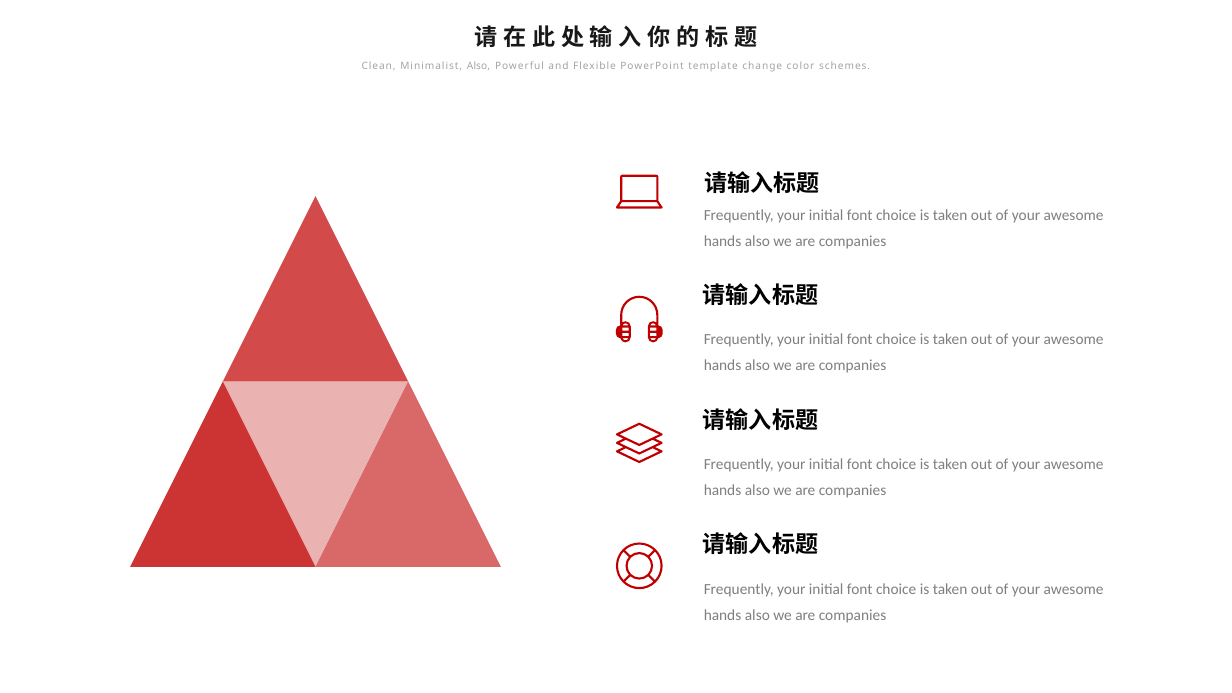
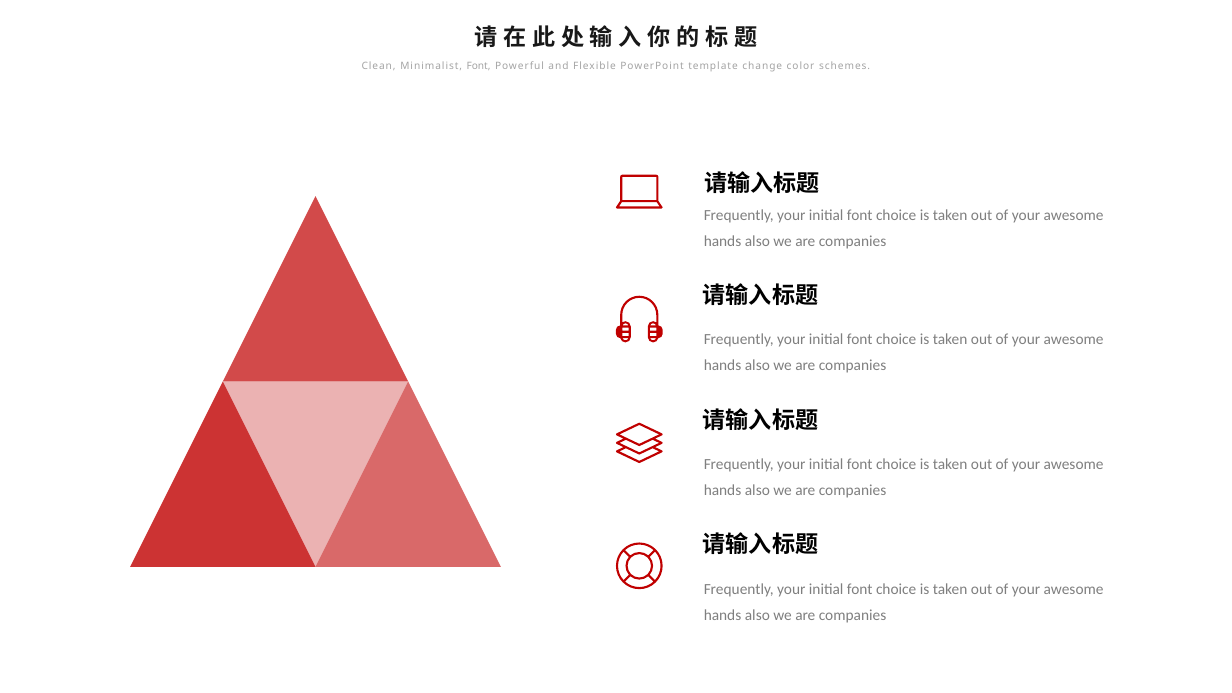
Minimalist Also: Also -> Font
